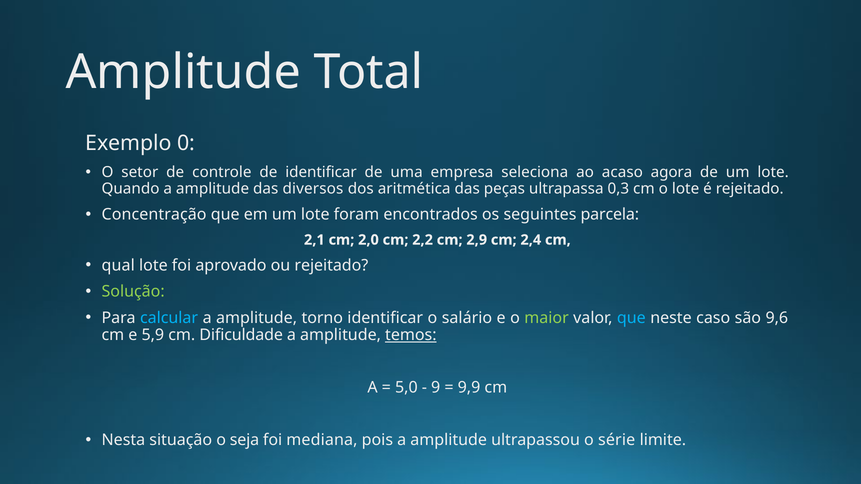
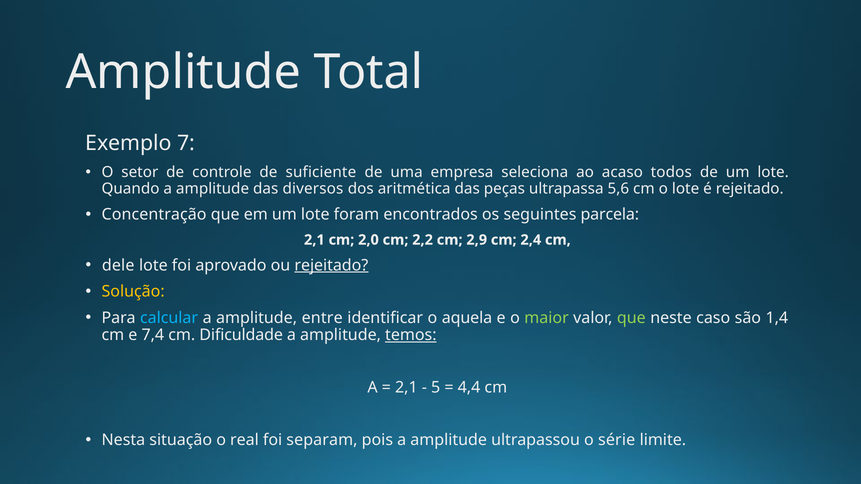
0: 0 -> 7
de identificar: identificar -> suficiente
agora: agora -> todos
0,3: 0,3 -> 5,6
qual: qual -> dele
rejeitado at (331, 265) underline: none -> present
Solução colour: light green -> yellow
torno: torno -> entre
salário: salário -> aquela
que at (631, 318) colour: light blue -> light green
9,6: 9,6 -> 1,4
5,9: 5,9 -> 7,4
5,0 at (406, 388): 5,0 -> 2,1
9: 9 -> 5
9,9: 9,9 -> 4,4
seja: seja -> real
mediana: mediana -> separam
